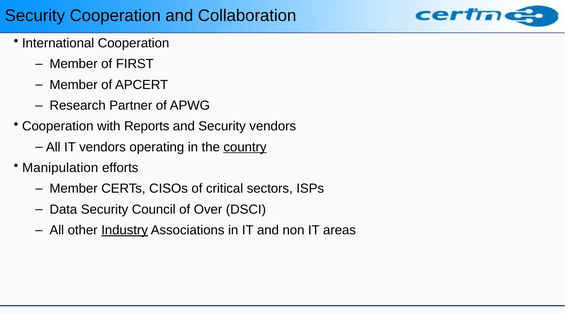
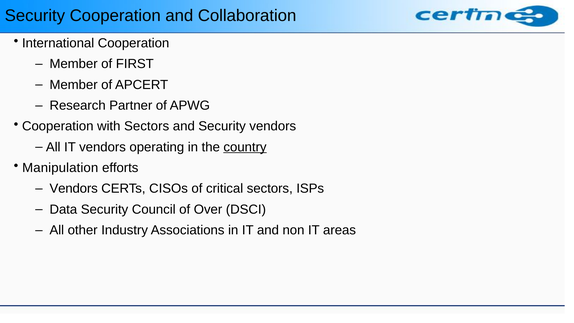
with Reports: Reports -> Sectors
Member at (74, 189): Member -> Vendors
Industry underline: present -> none
